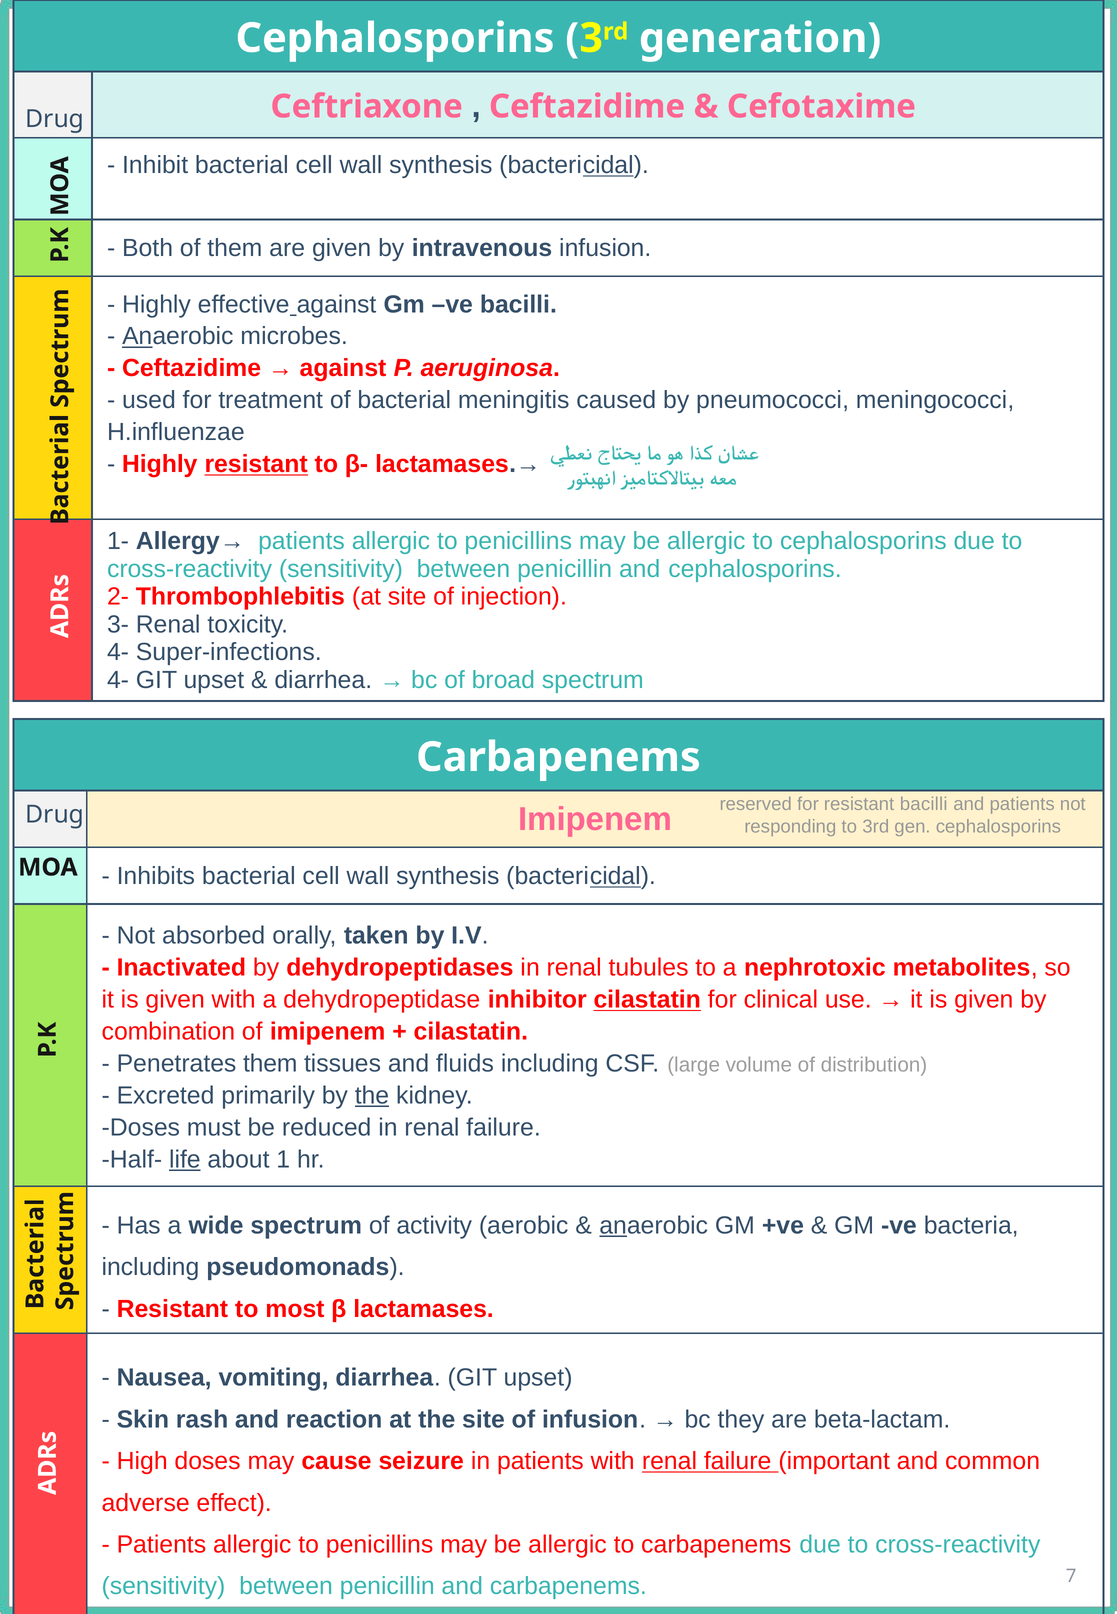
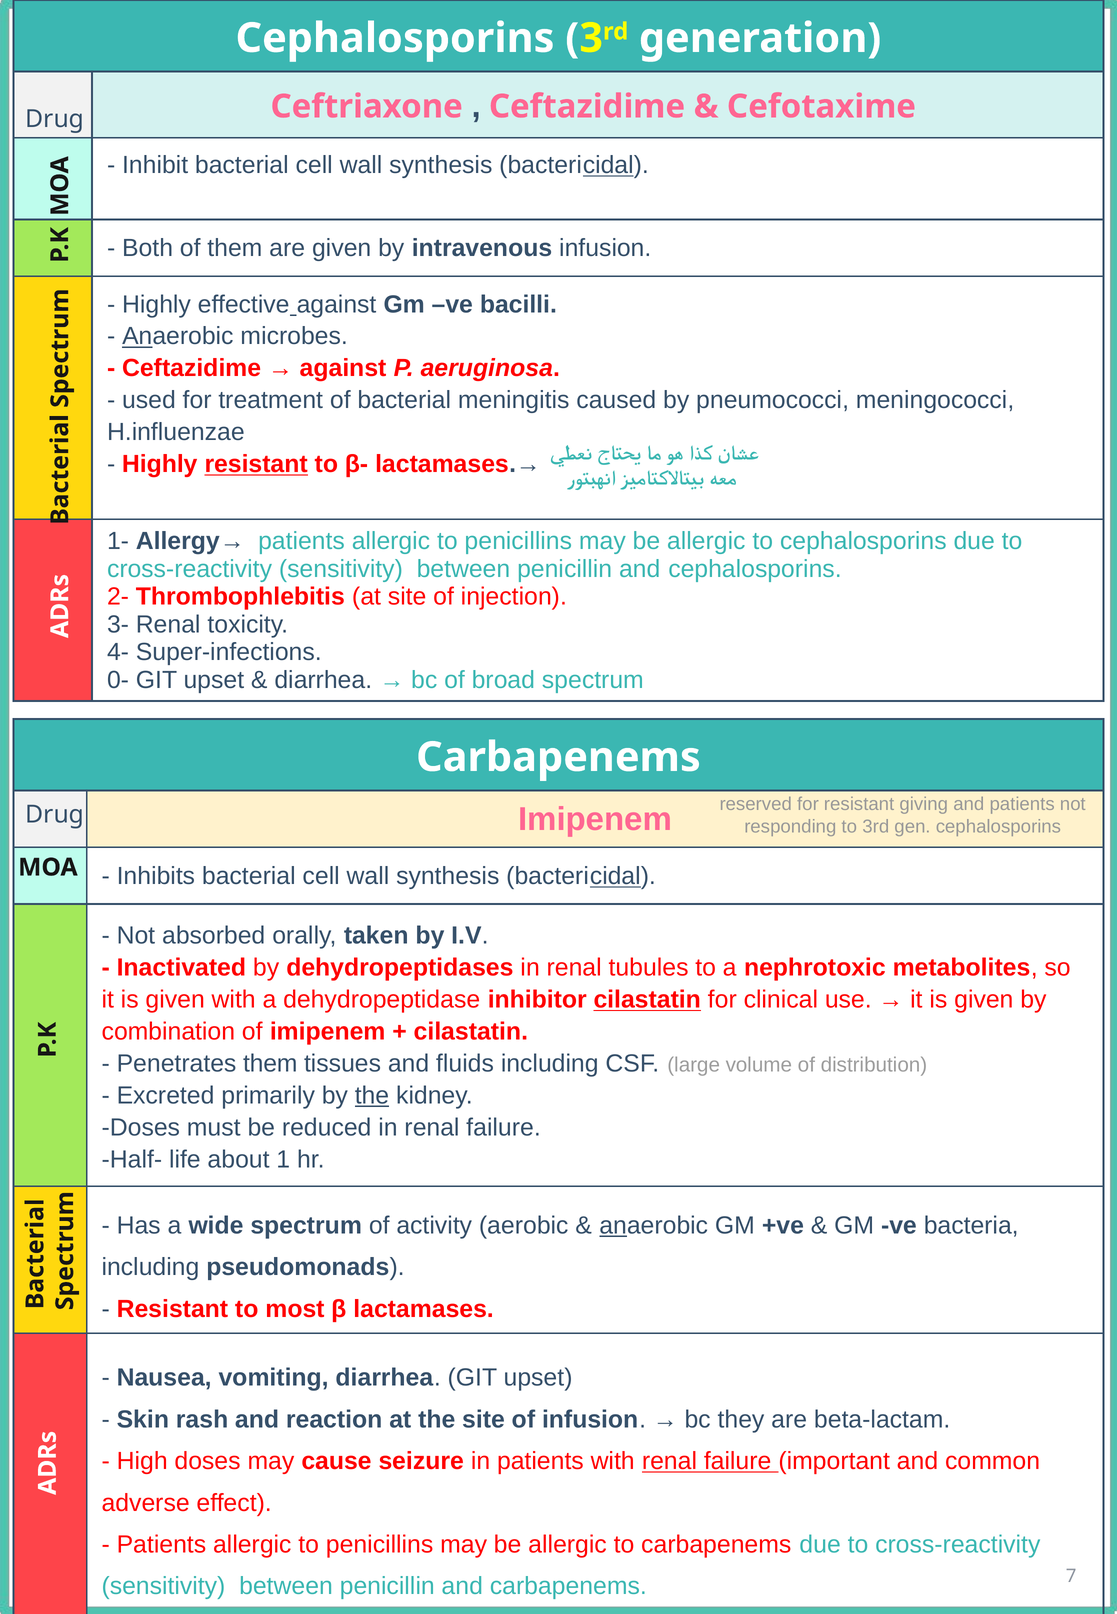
4- at (118, 680): 4- -> 0-
resistant bacilli: bacilli -> giving
life underline: present -> none
